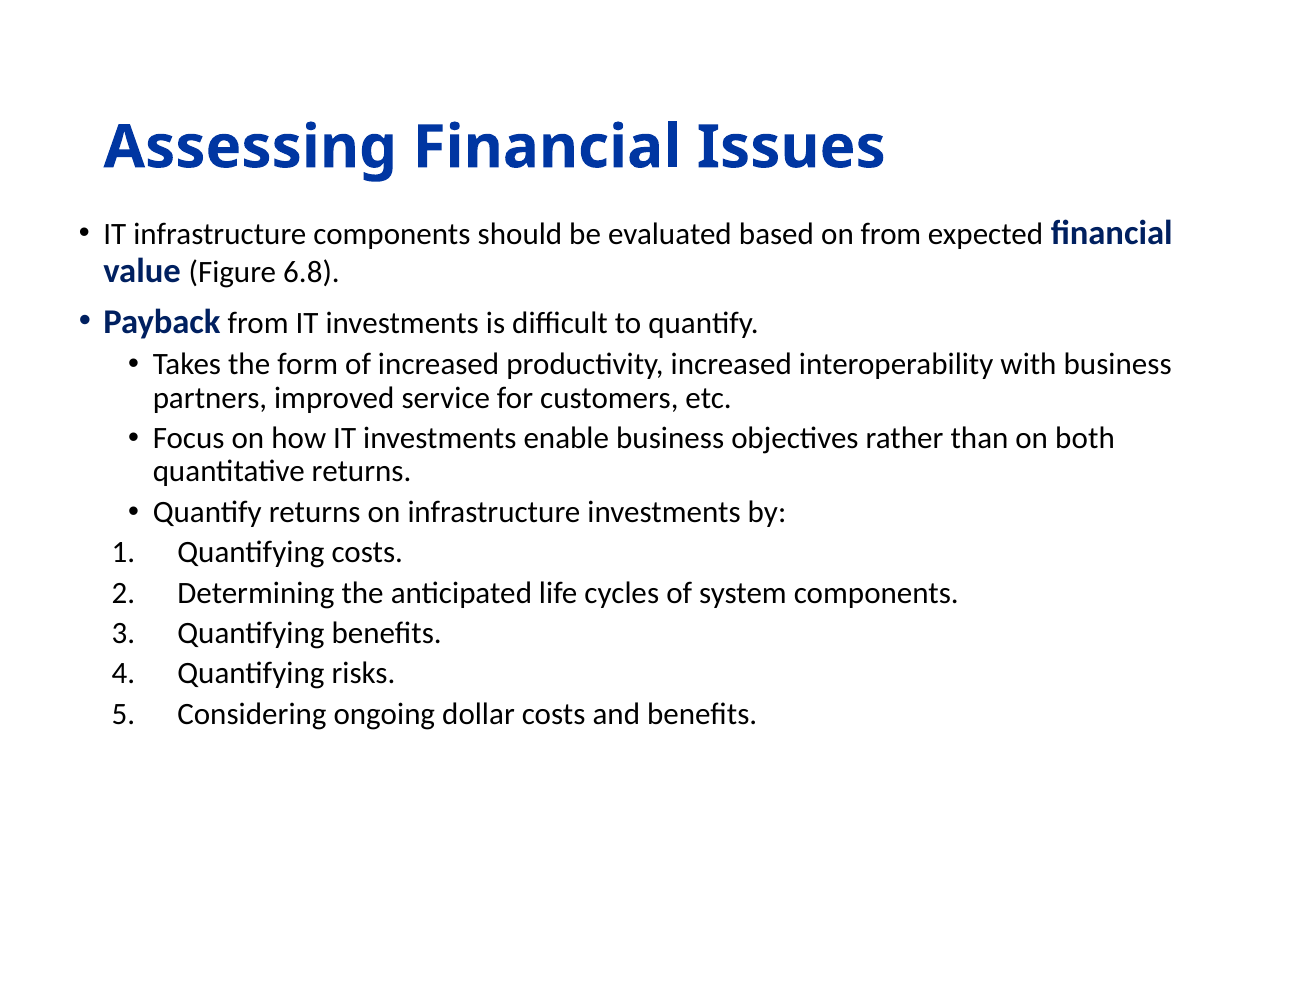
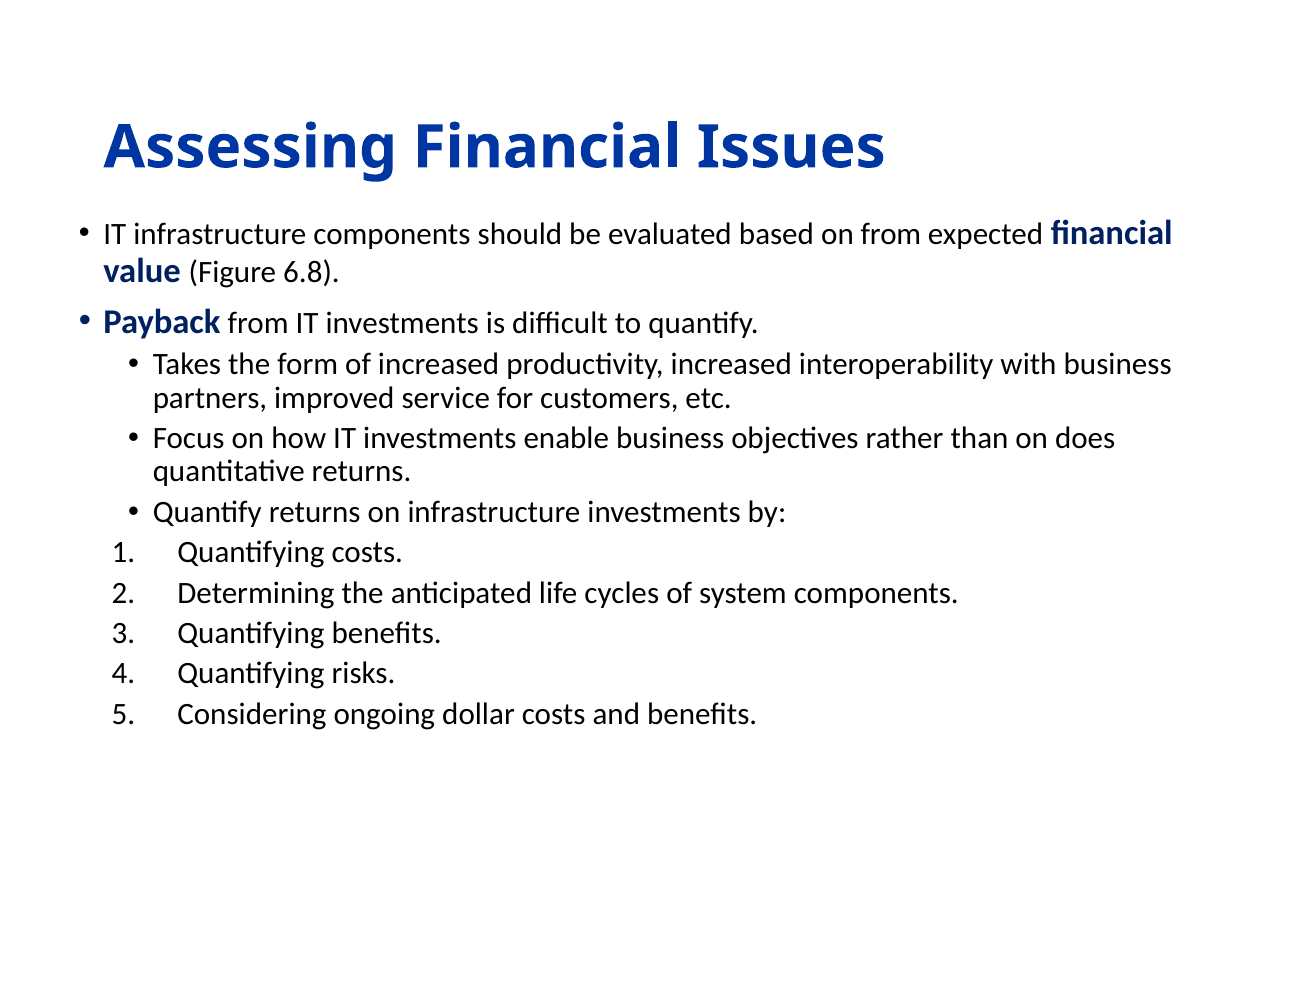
both: both -> does
